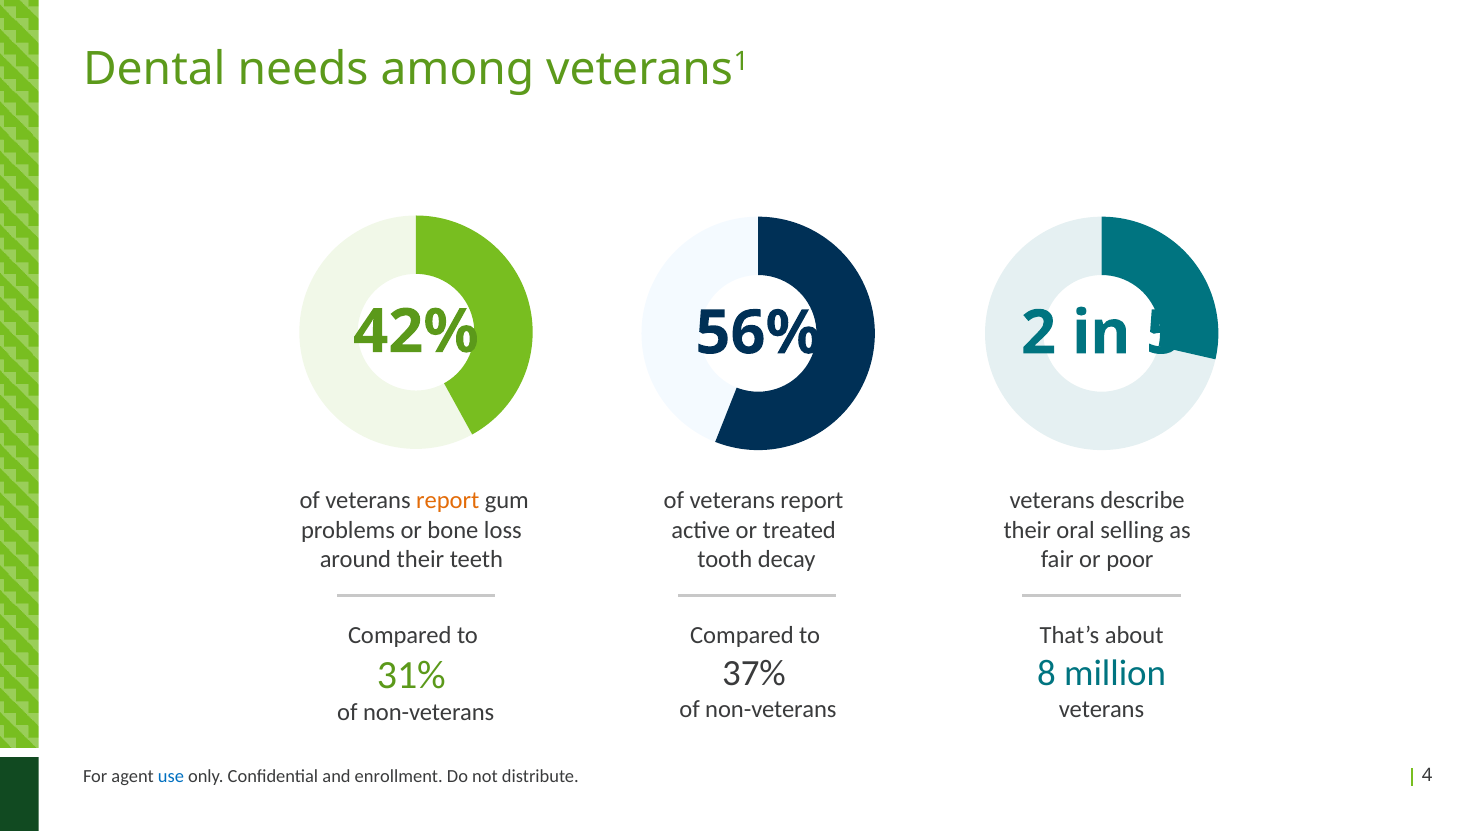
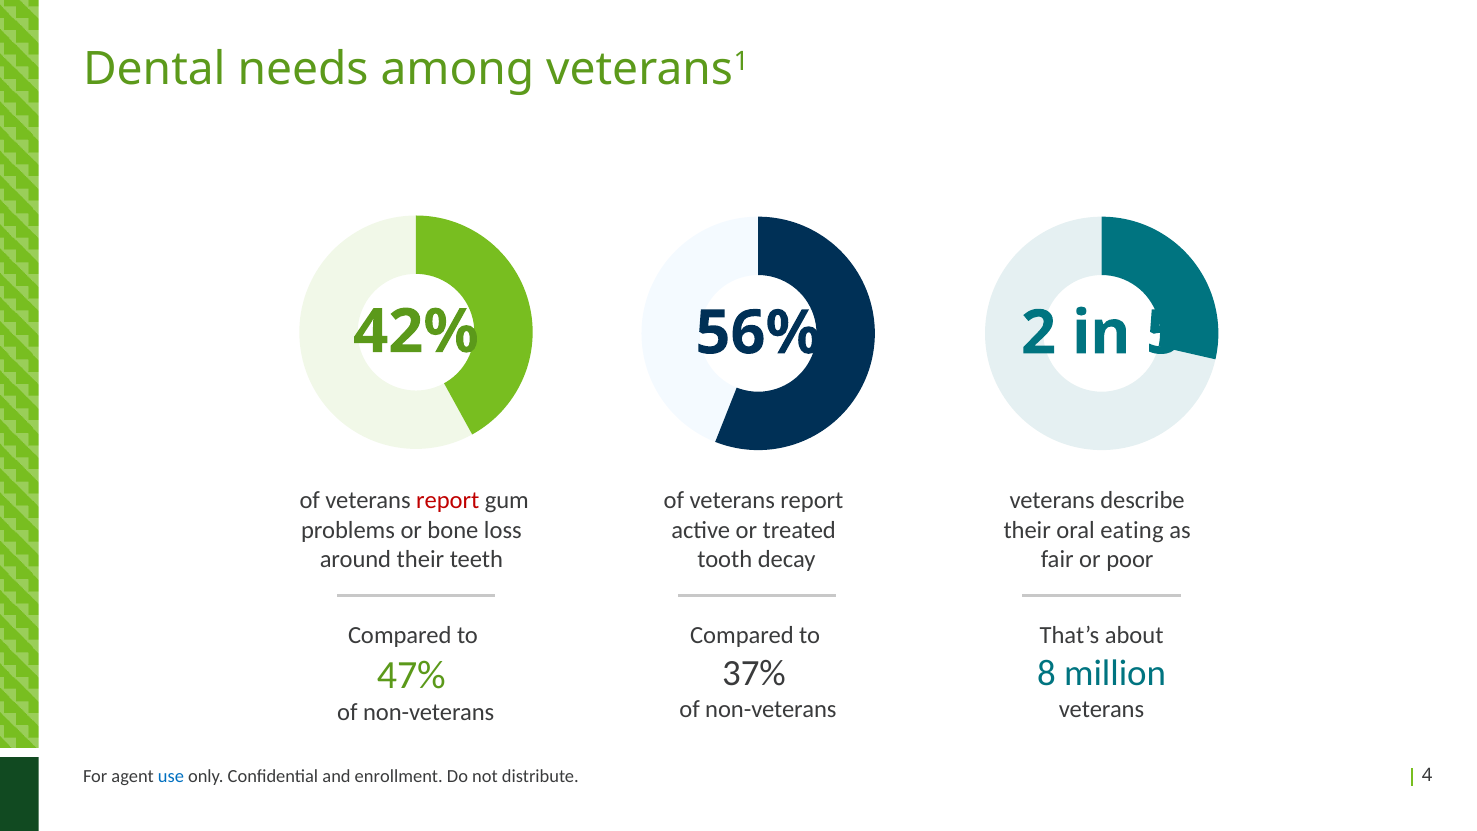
report at (448, 501) colour: orange -> red
selling: selling -> eating
31%: 31% -> 47%
